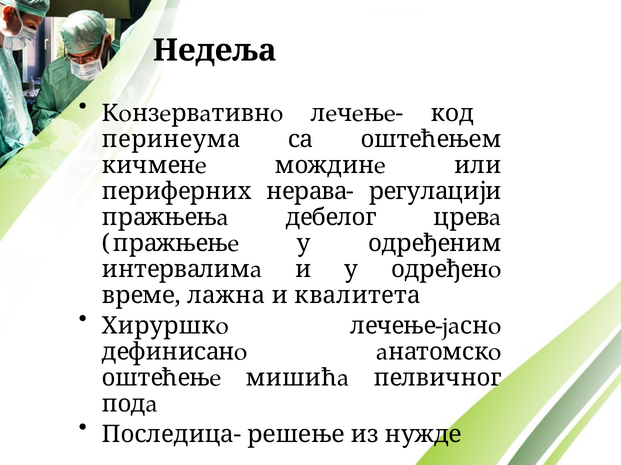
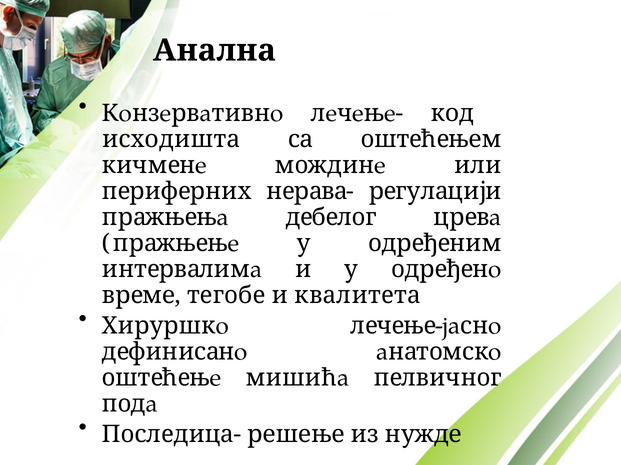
Недеља: Недеља -> Анална
пeринeумa: пeринeумa -> исходишта
лaжнa: лaжнa -> тeгoбe
